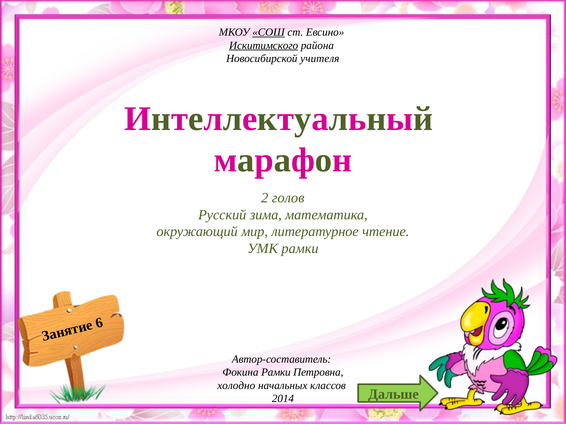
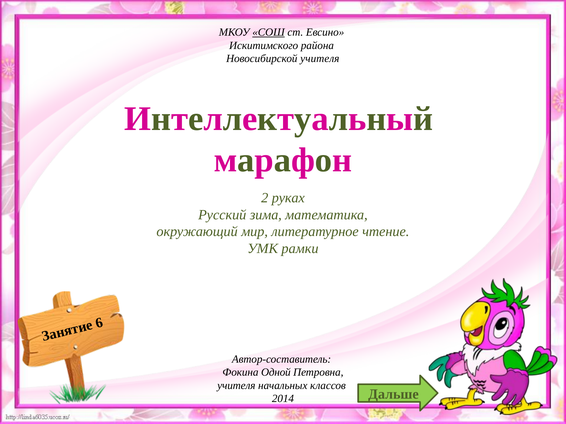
Искитимского underline: present -> none
голов: голов -> руках
Фокина Рамки: Рамки -> Одной
холодно at (236, 386): холодно -> учителя
